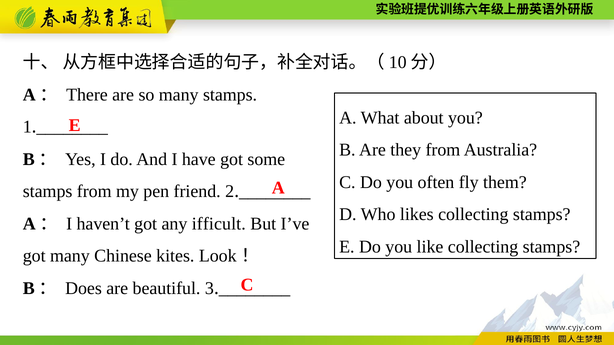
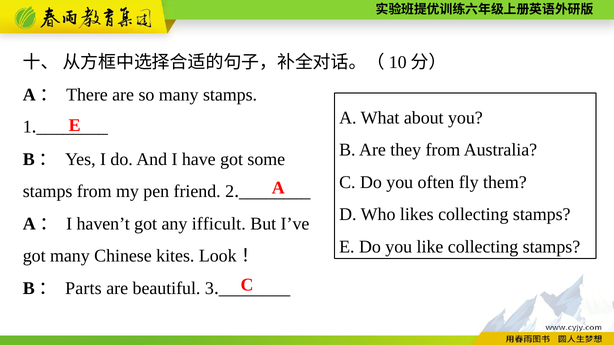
Does: Does -> Parts
